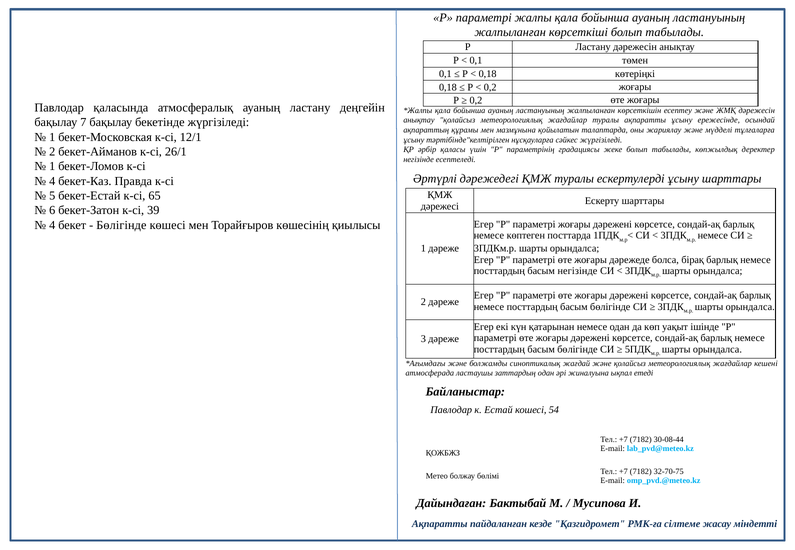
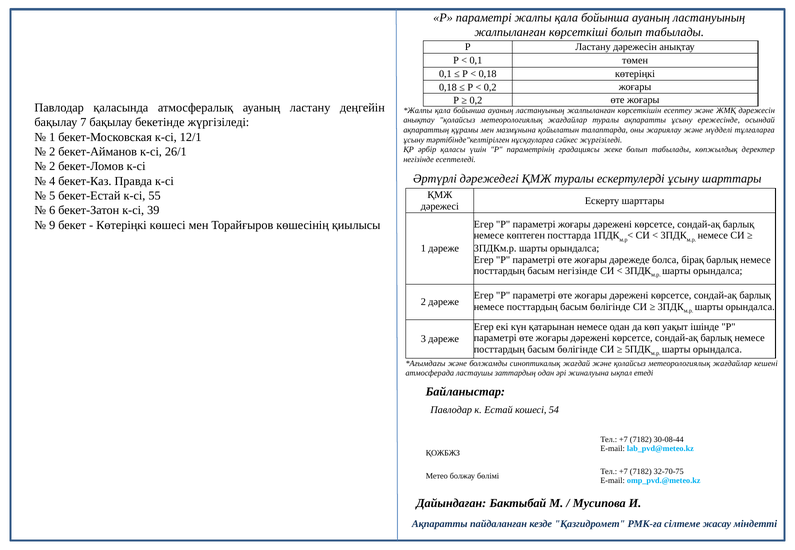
1 at (52, 167): 1 -> 2
65: 65 -> 55
4 at (52, 225): 4 -> 9
Бөлігінде at (121, 225): Бөлігінде -> Көтеріңкі
